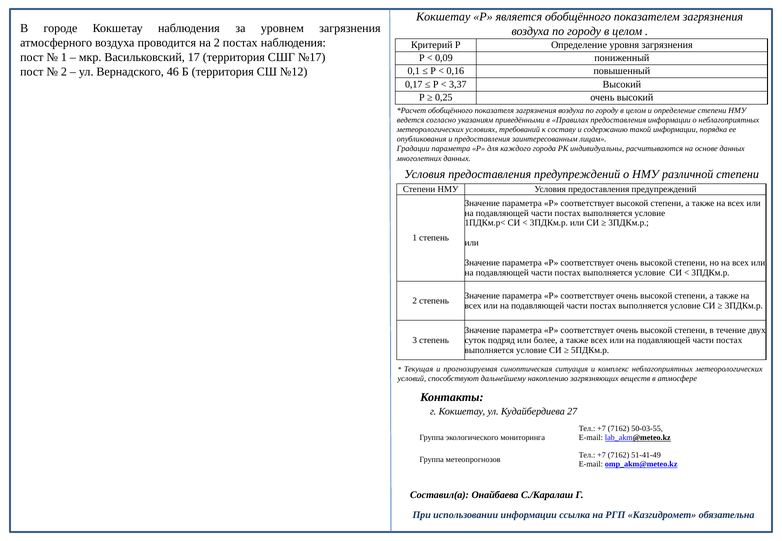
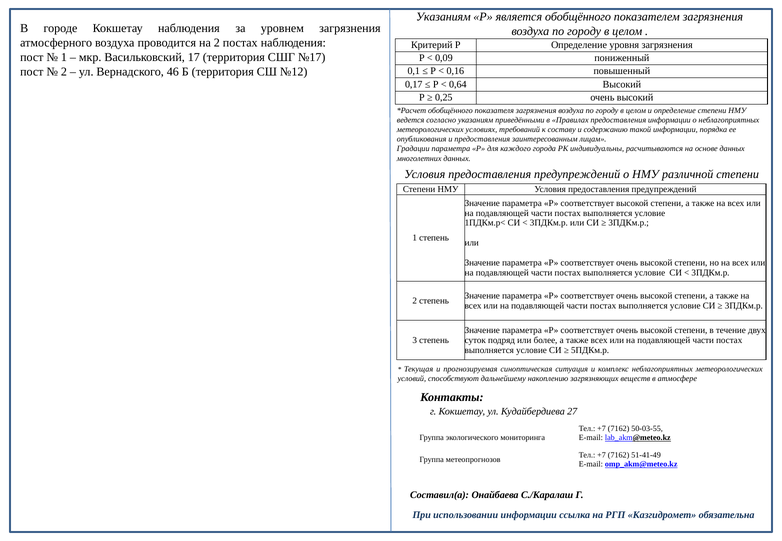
Кокшетау at (443, 17): Кокшетау -> Указаниям
3,37: 3,37 -> 0,64
